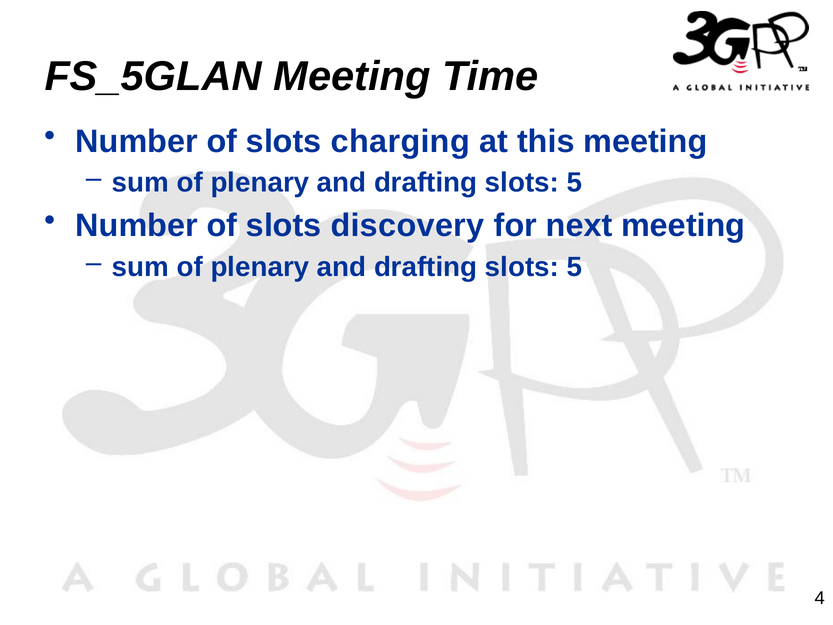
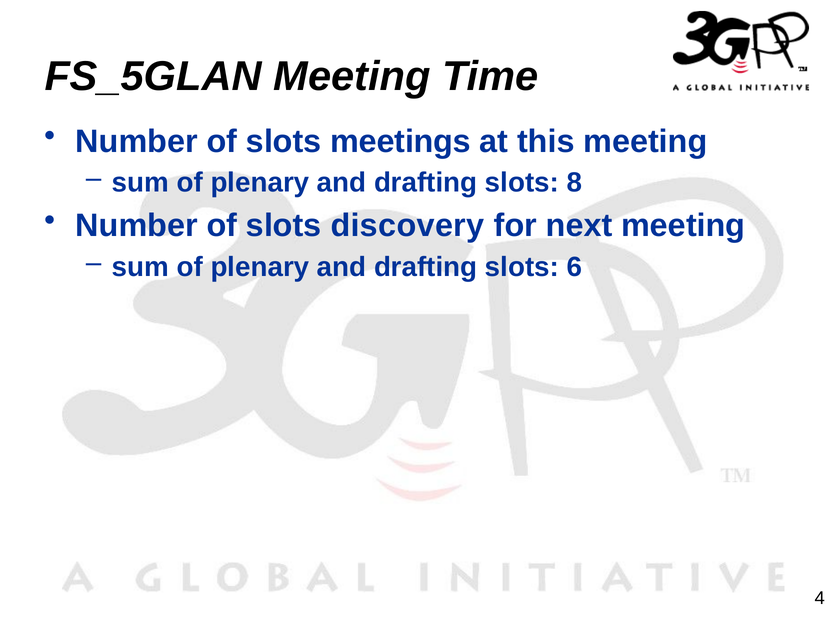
charging: charging -> meetings
5 at (574, 183): 5 -> 8
5 at (574, 267): 5 -> 6
